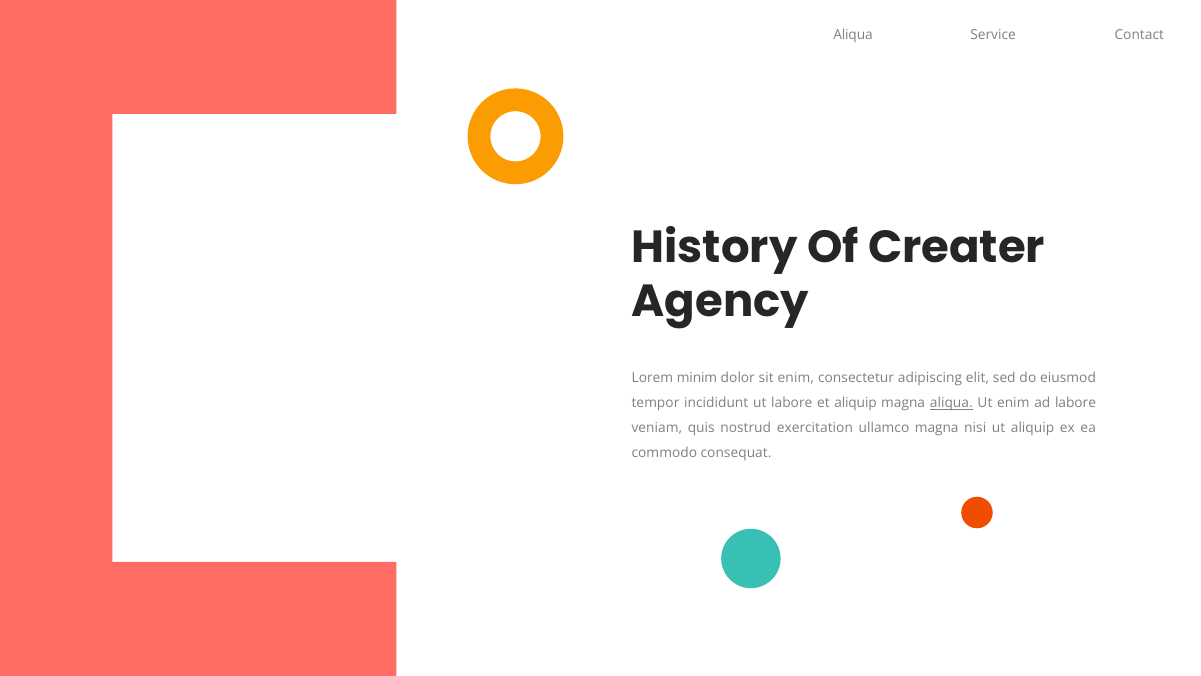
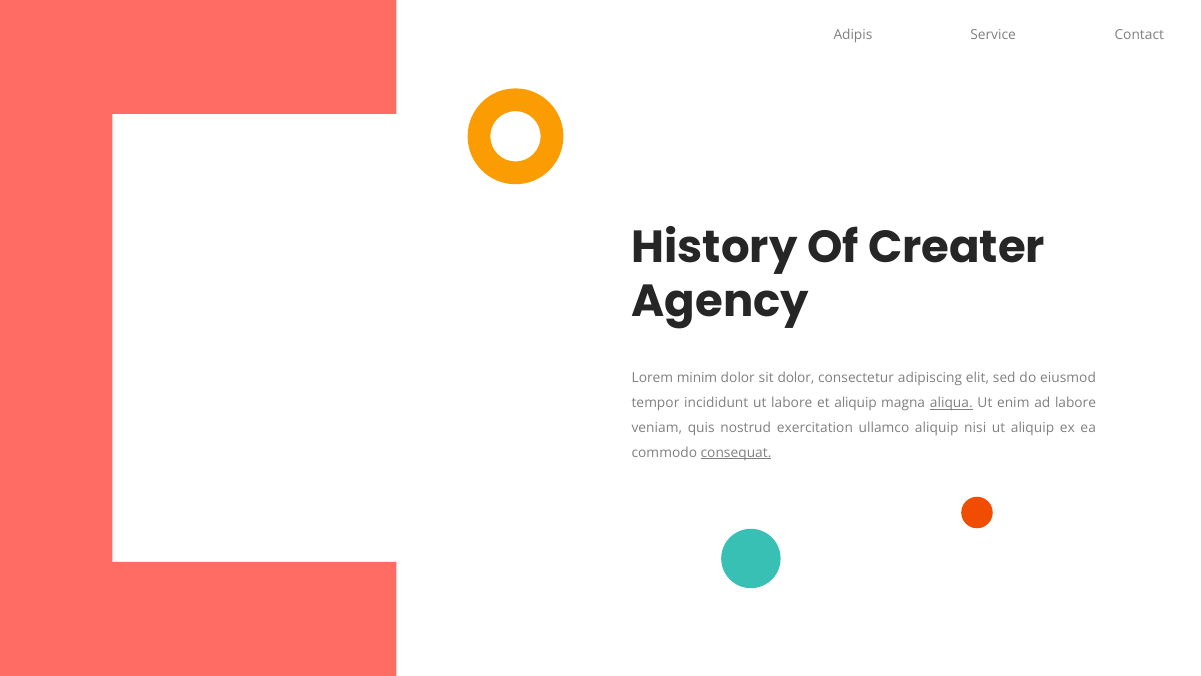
Aliqua at (853, 35): Aliqua -> Adipis
sit enim: enim -> dolor
ullamco magna: magna -> aliquip
consequat underline: none -> present
